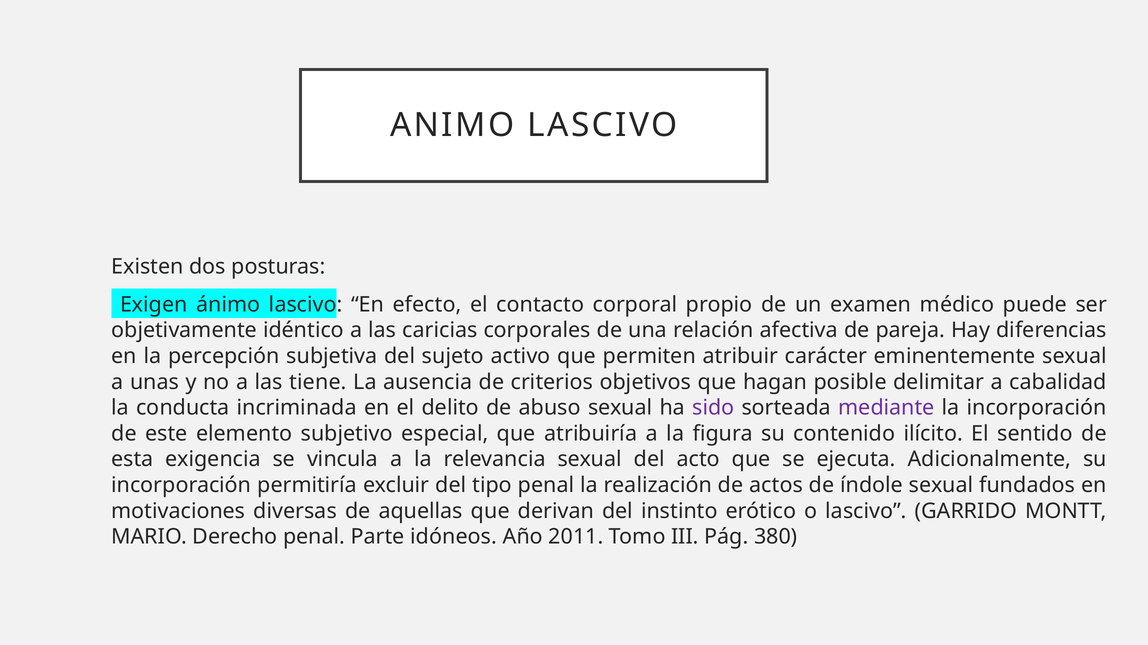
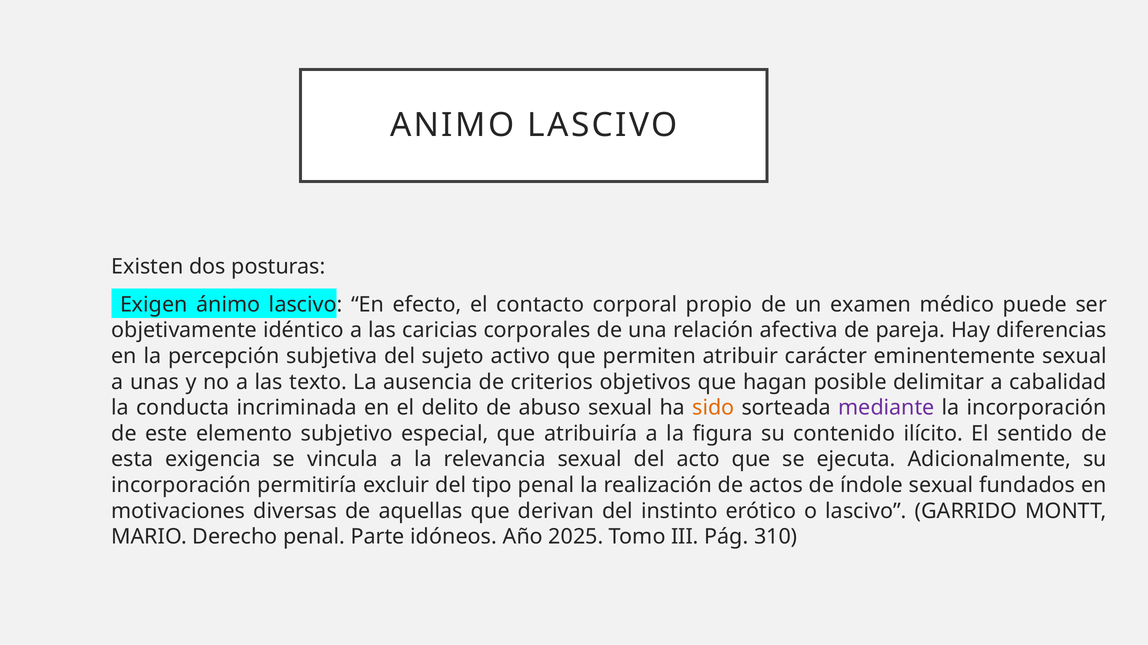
tiene: tiene -> texto
sido colour: purple -> orange
2011: 2011 -> 2025
380: 380 -> 310
